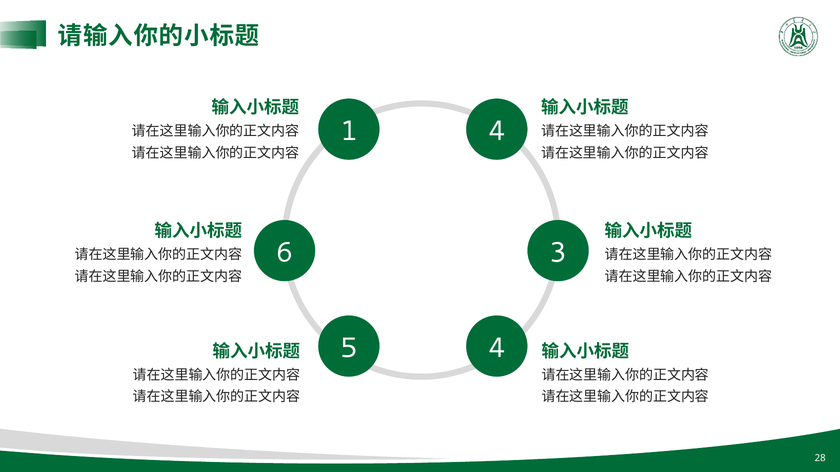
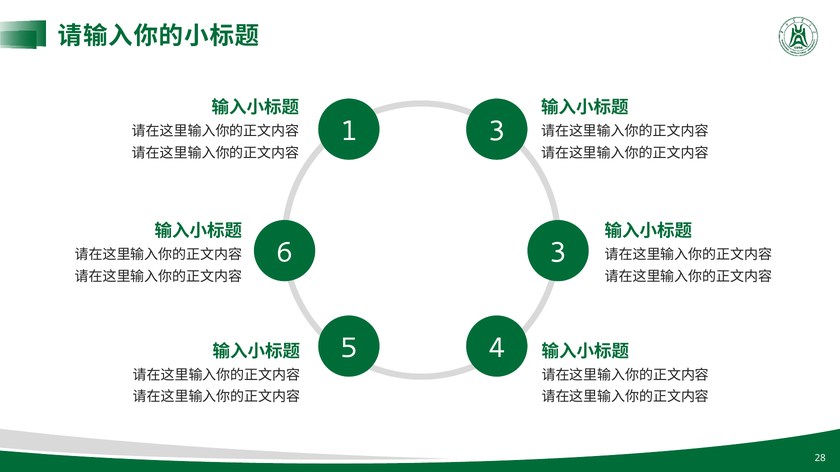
1 4: 4 -> 3
